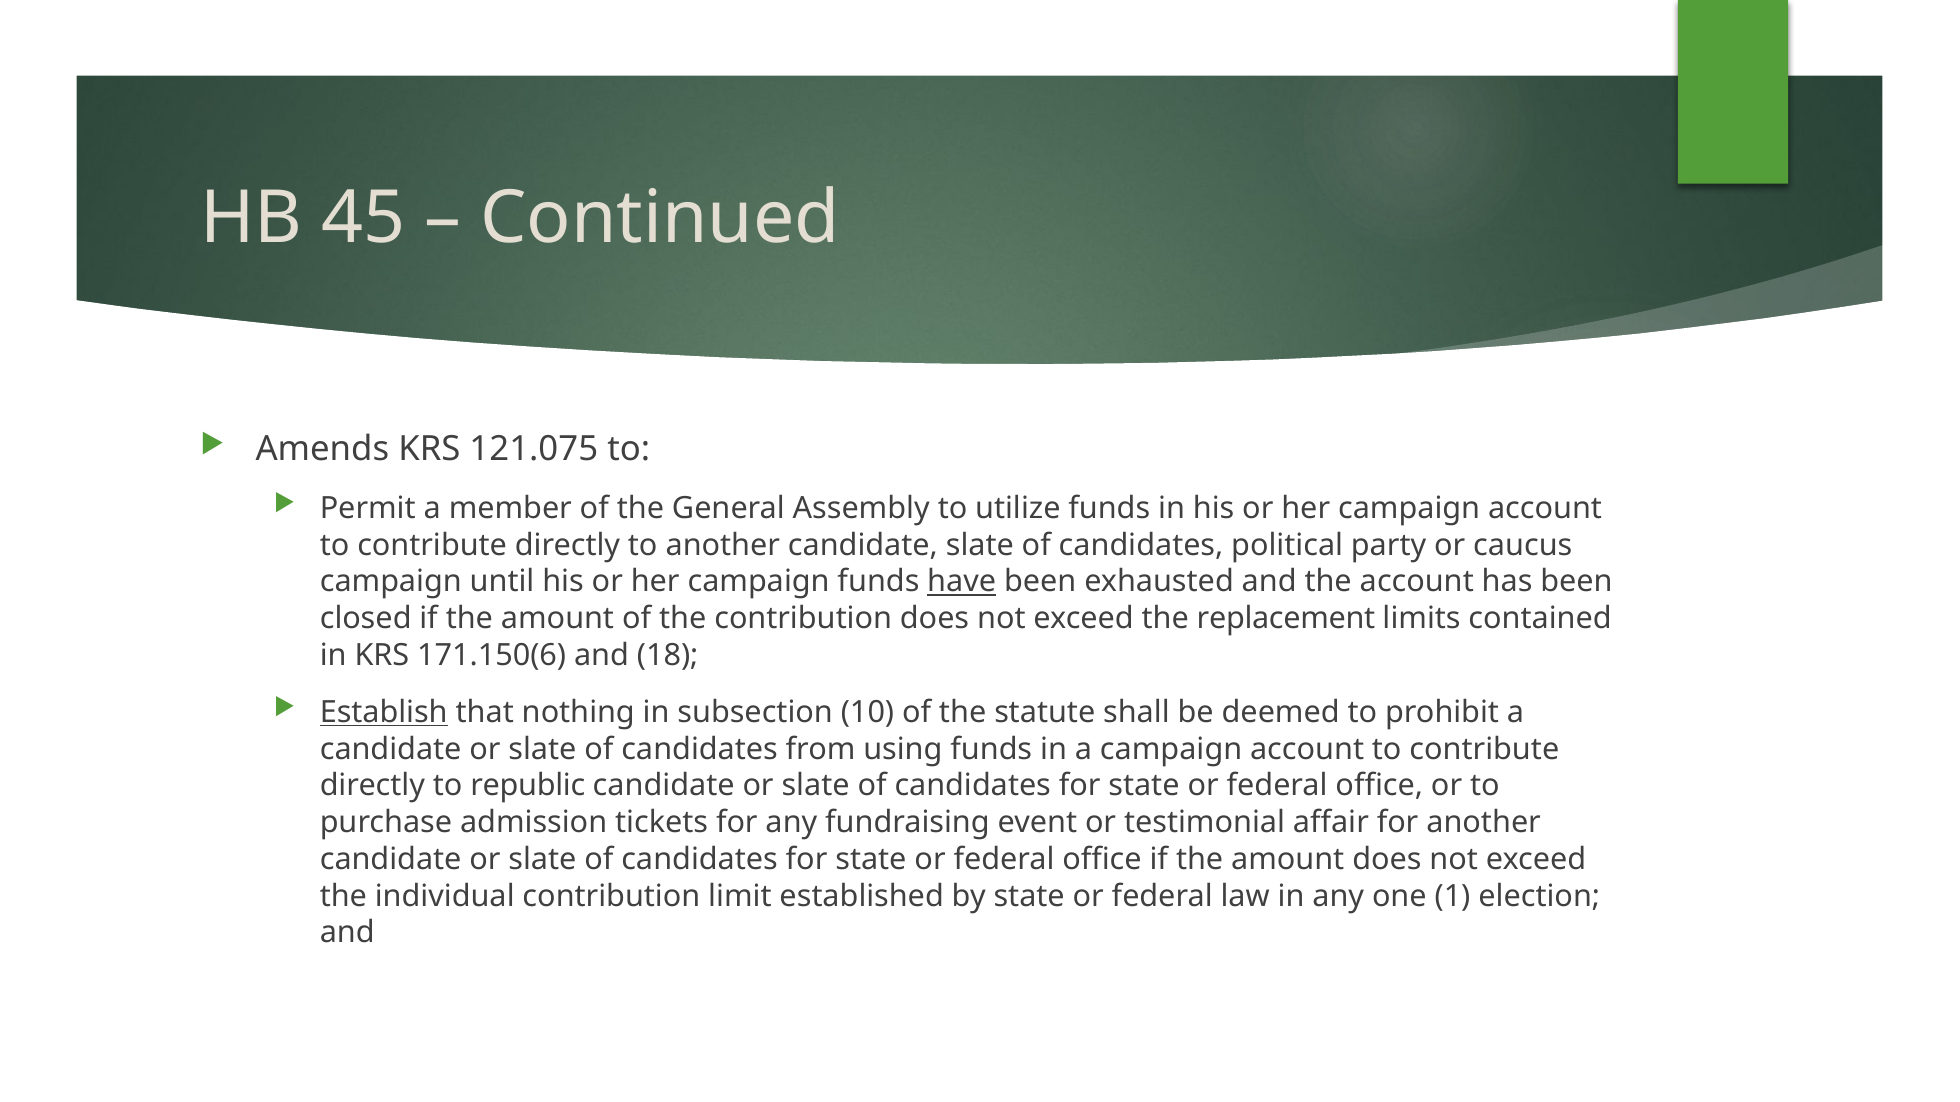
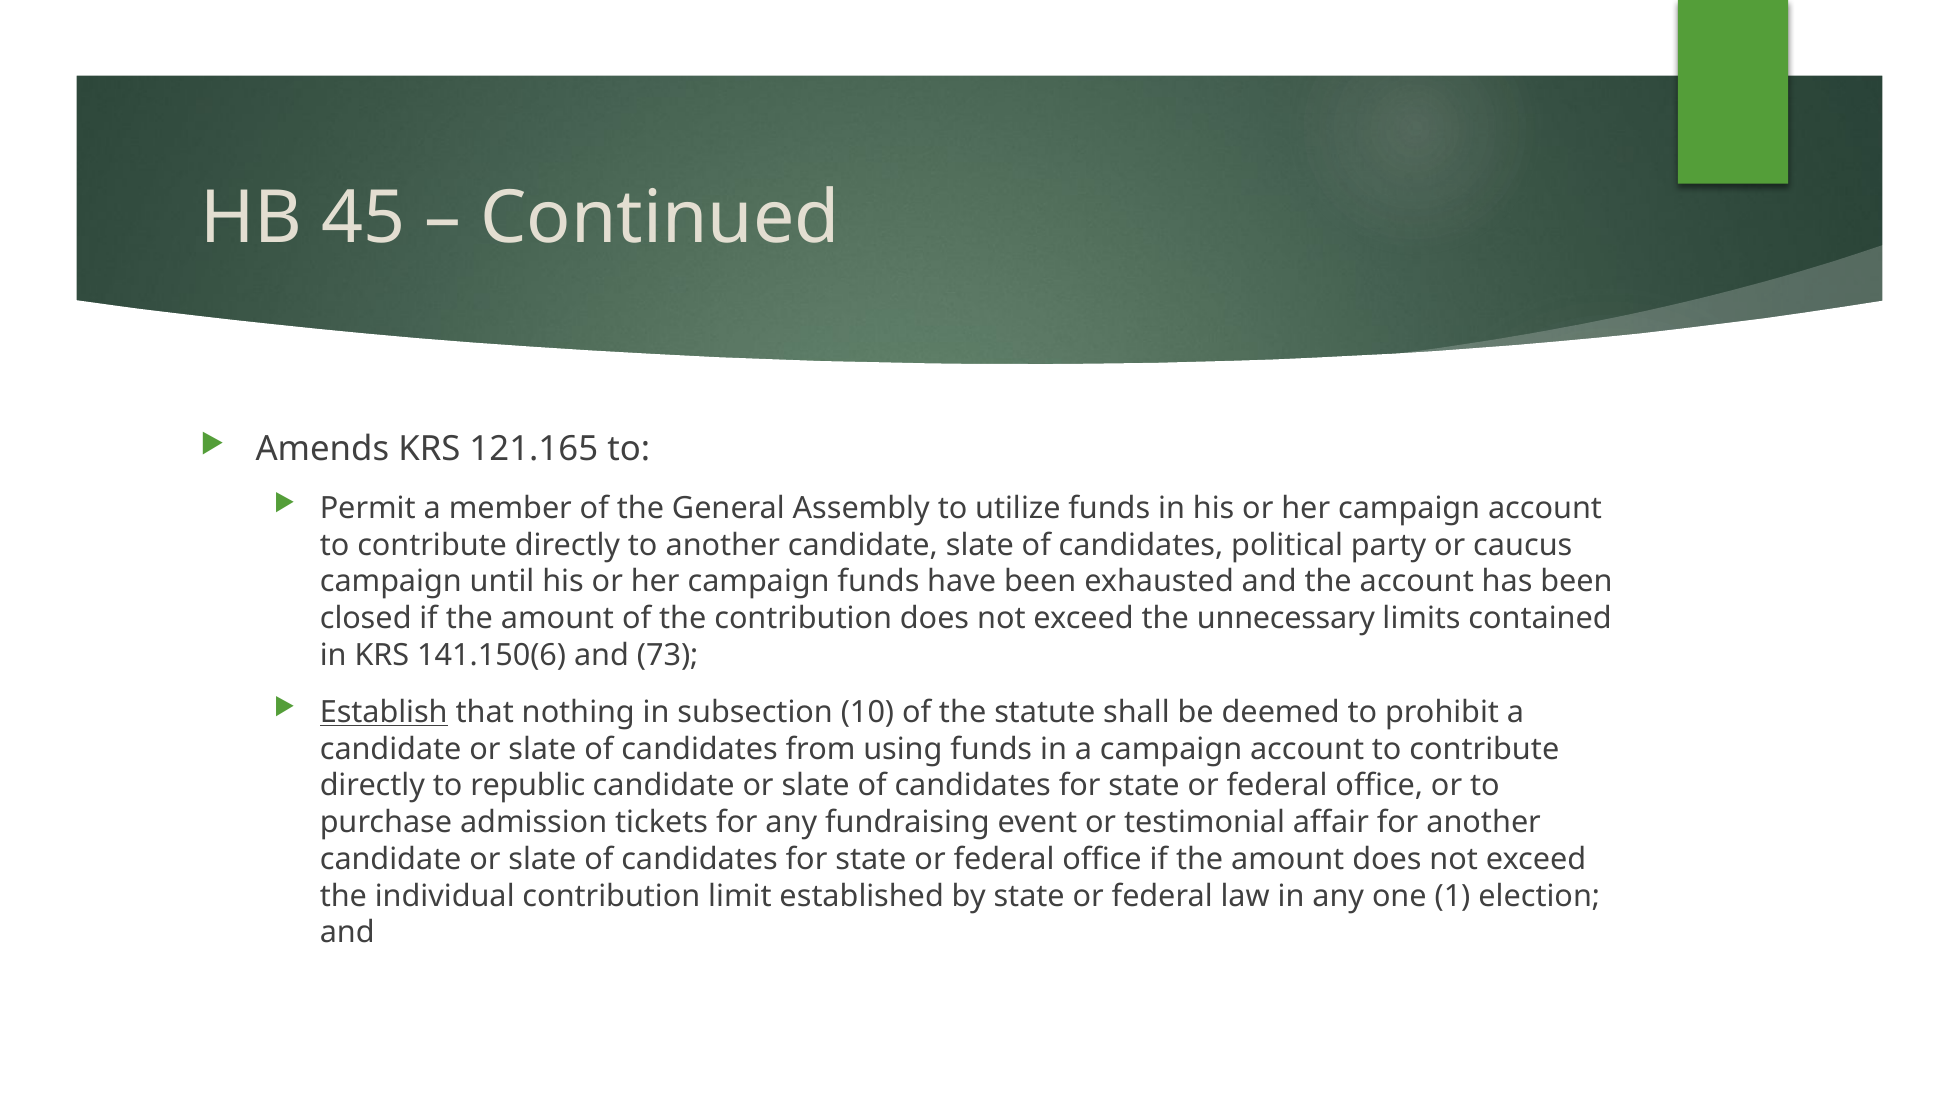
121.075: 121.075 -> 121.165
have underline: present -> none
replacement: replacement -> unnecessary
171.150(6: 171.150(6 -> 141.150(6
18: 18 -> 73
